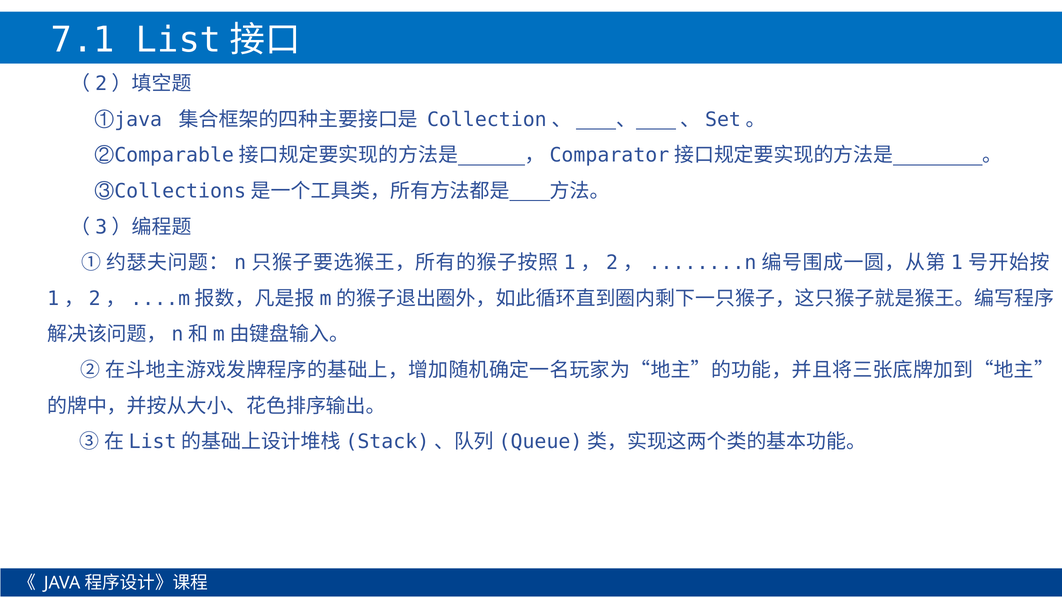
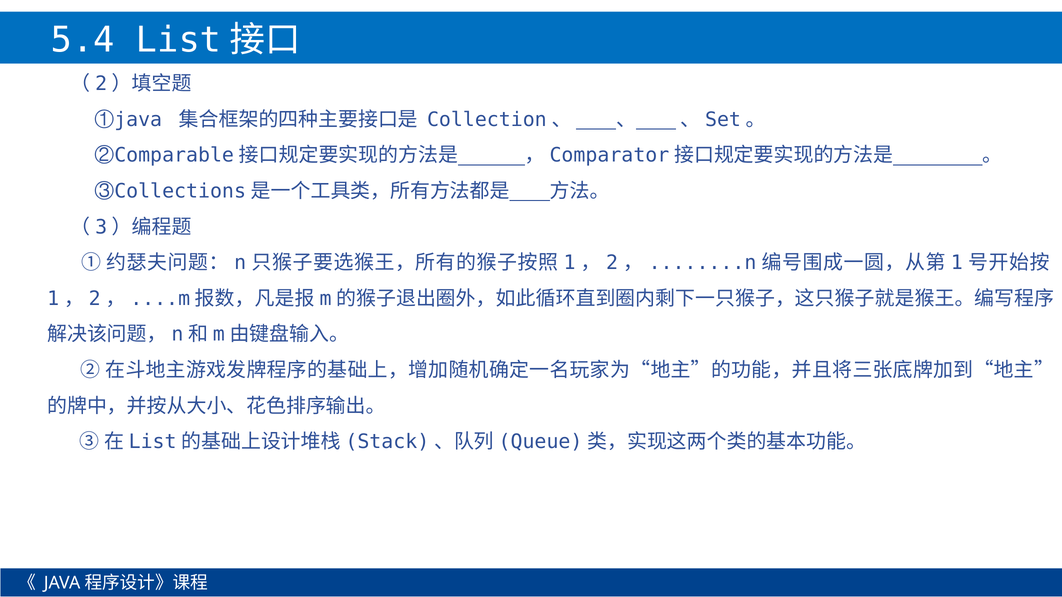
7.1: 7.1 -> 5.4
